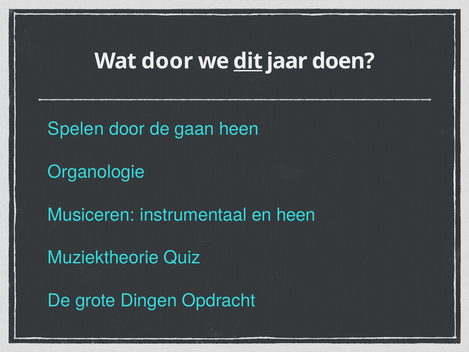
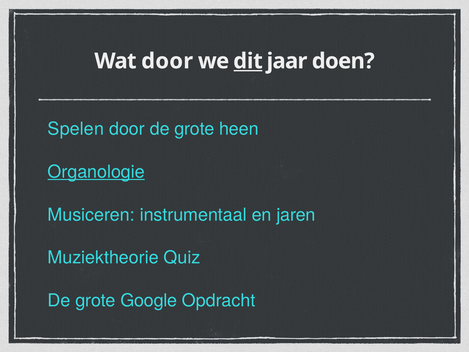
door de gaan: gaan -> grote
Organologie underline: none -> present
en heen: heen -> jaren
Dingen: Dingen -> Google
